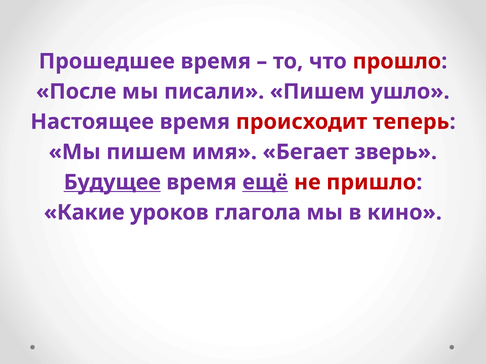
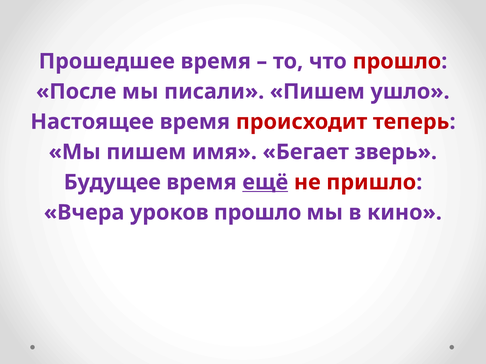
Будущее underline: present -> none
Какие: Какие -> Вчера
уроков глагола: глагола -> прошло
